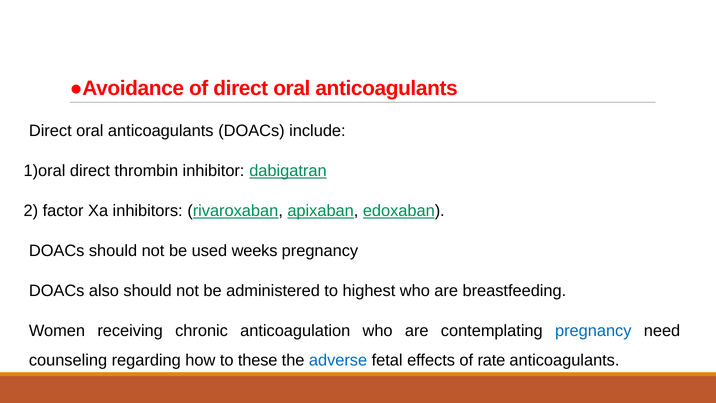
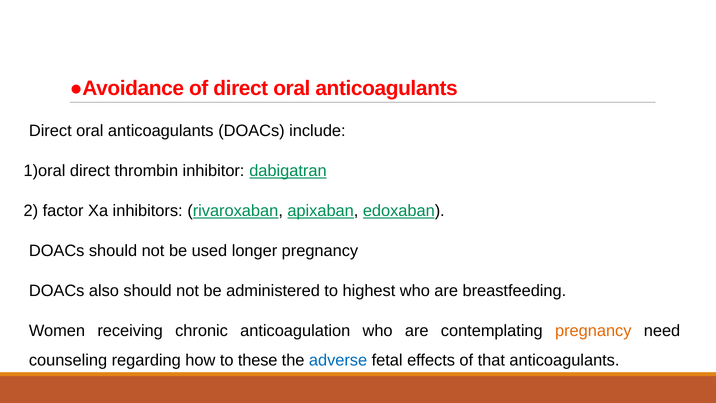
weeks: weeks -> longer
pregnancy at (593, 331) colour: blue -> orange
rate: rate -> that
